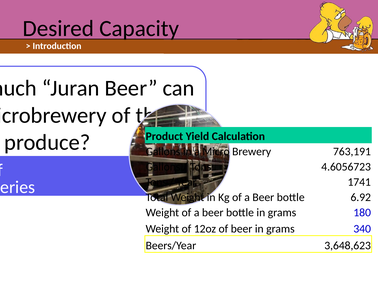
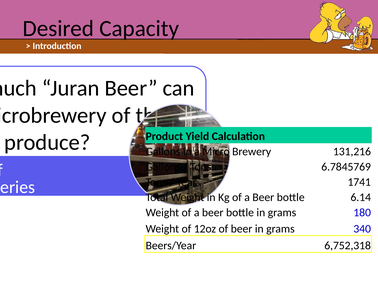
763,191: 763,191 -> 131,216
4.6056723: 4.6056723 -> 6.7845769
6.92: 6.92 -> 6.14
3,648,623: 3,648,623 -> 6,752,318
